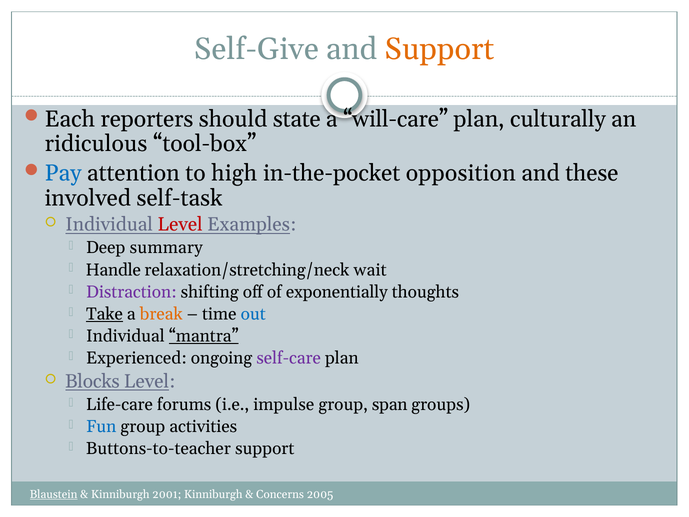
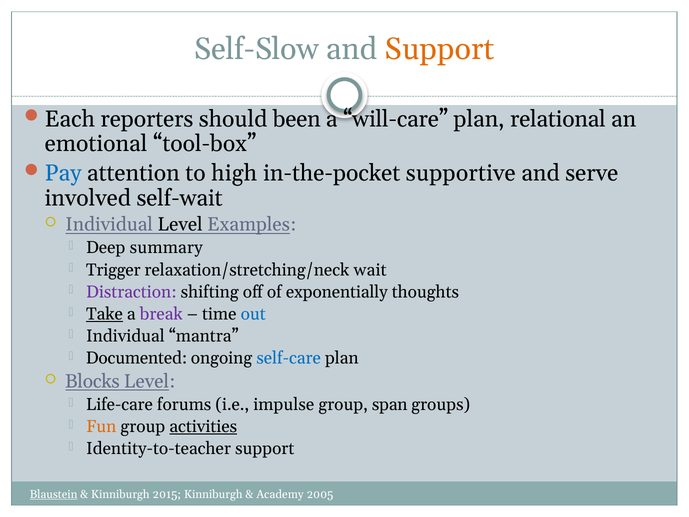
Self-Give: Self-Give -> Self-Slow
state: state -> been
culturally: culturally -> relational
ridiculous: ridiculous -> emotional
opposition: opposition -> supportive
these: these -> serve
self-task: self-task -> self-wait
Level at (180, 225) colour: red -> black
Handle: Handle -> Trigger
break colour: orange -> purple
mantra underline: present -> none
Experienced: Experienced -> Documented
self-care colour: purple -> blue
Fun colour: blue -> orange
activities underline: none -> present
Buttons-to-teacher: Buttons-to-teacher -> Identity-to-teacher
2001: 2001 -> 2015
Concerns: Concerns -> Academy
